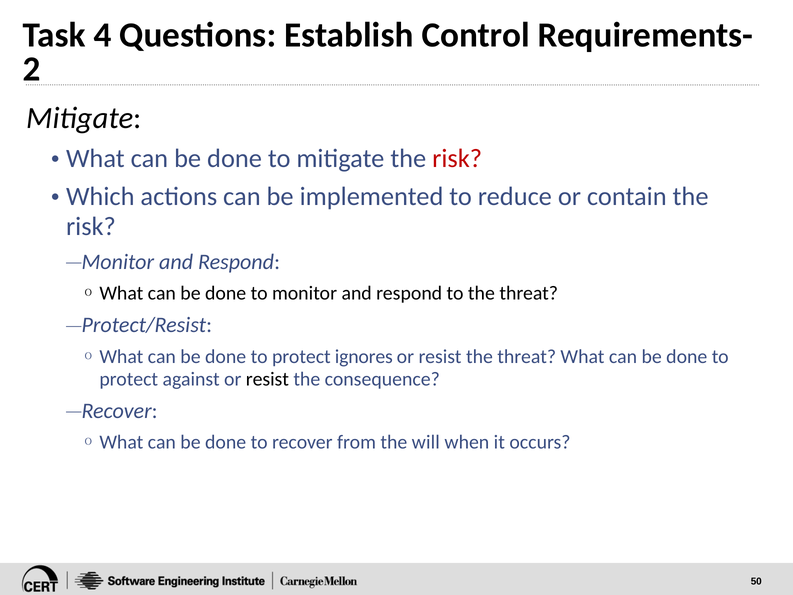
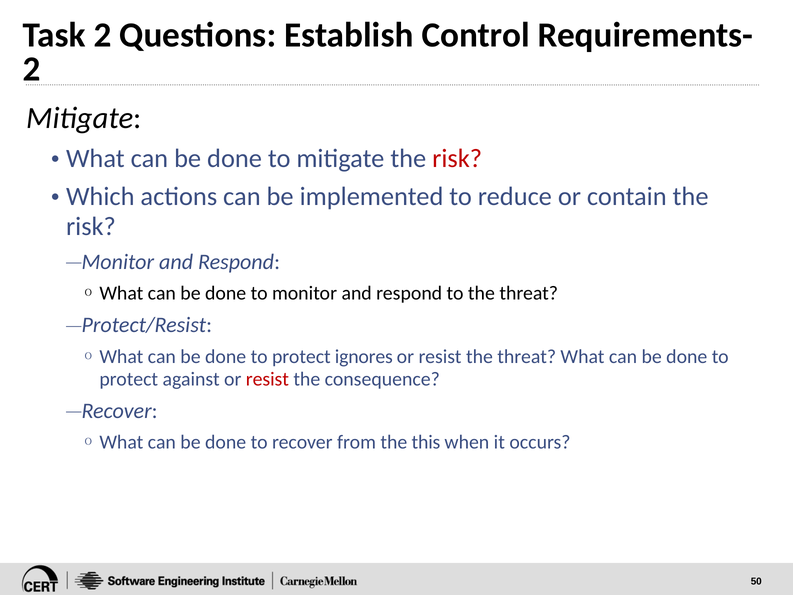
Task 4: 4 -> 2
resist at (267, 379) colour: black -> red
will: will -> this
